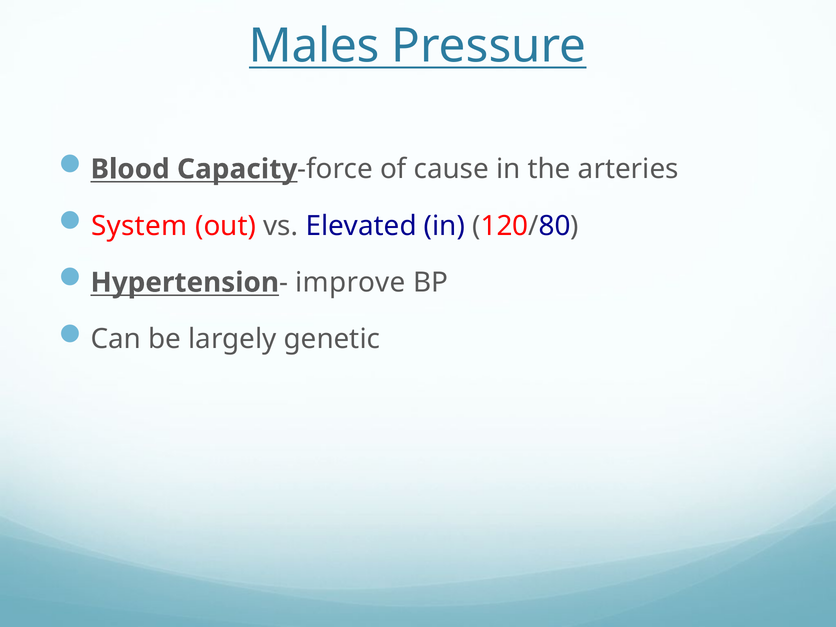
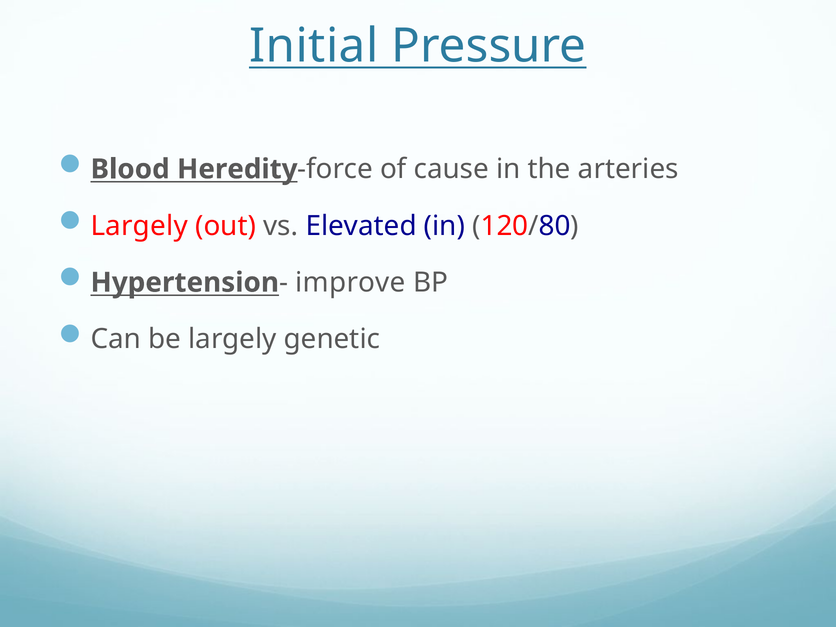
Males: Males -> Initial
Capacity: Capacity -> Heredity
System at (139, 226): System -> Largely
